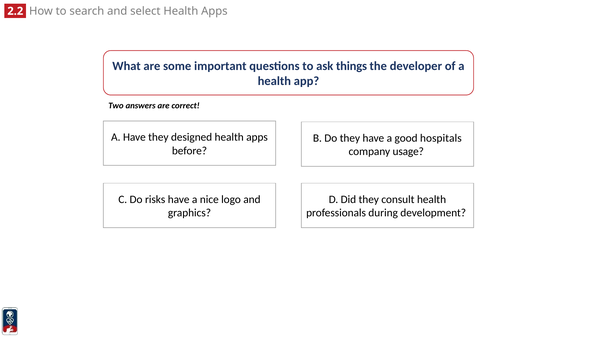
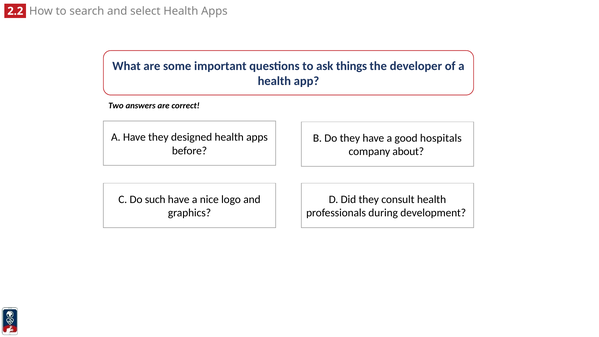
usage: usage -> about
risks: risks -> such
